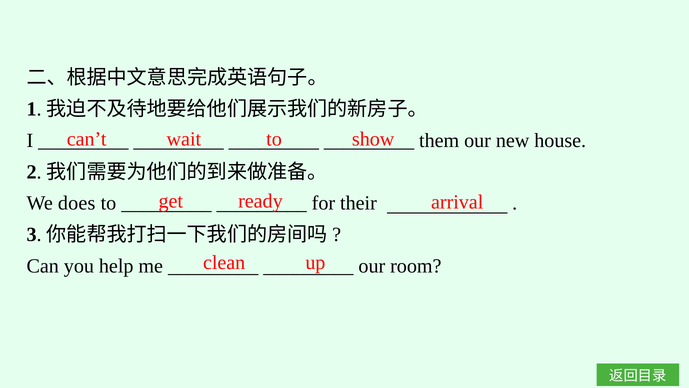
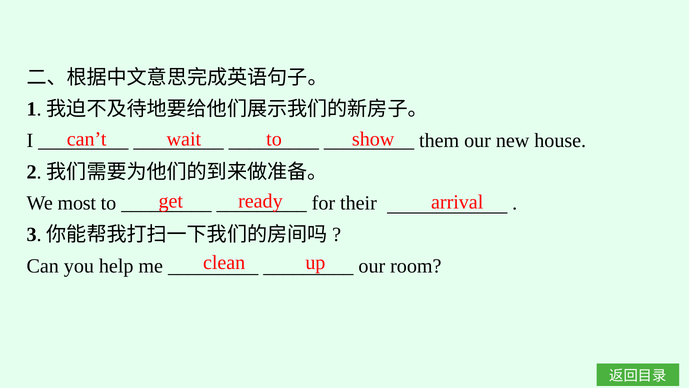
does: does -> most
